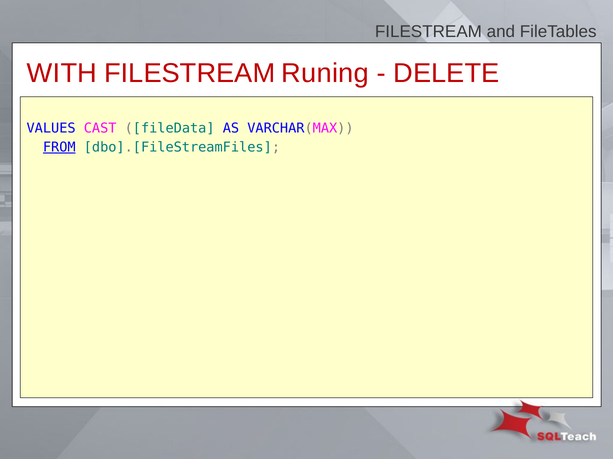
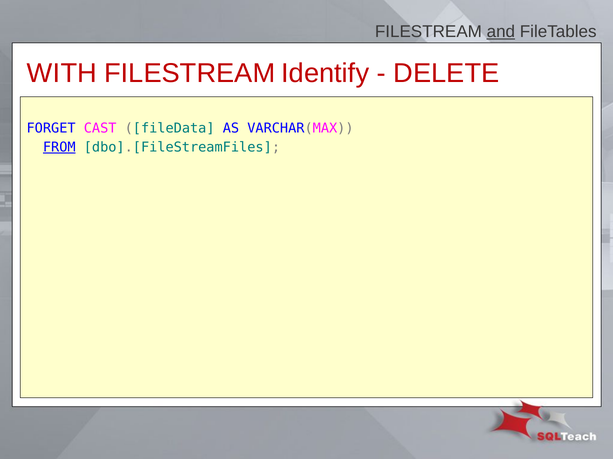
and underline: none -> present
Runing: Runing -> Identify
VALUES: VALUES -> FORGET
